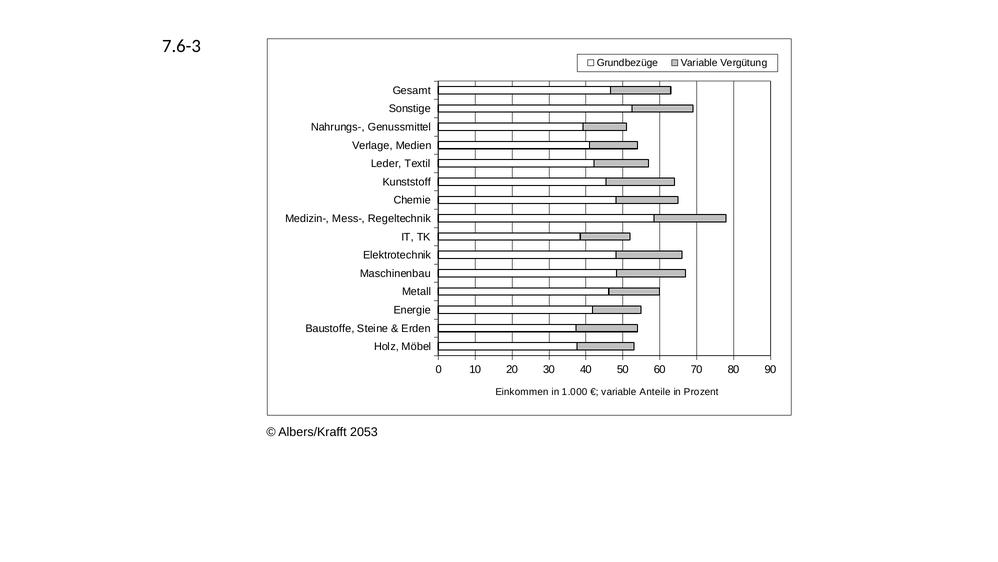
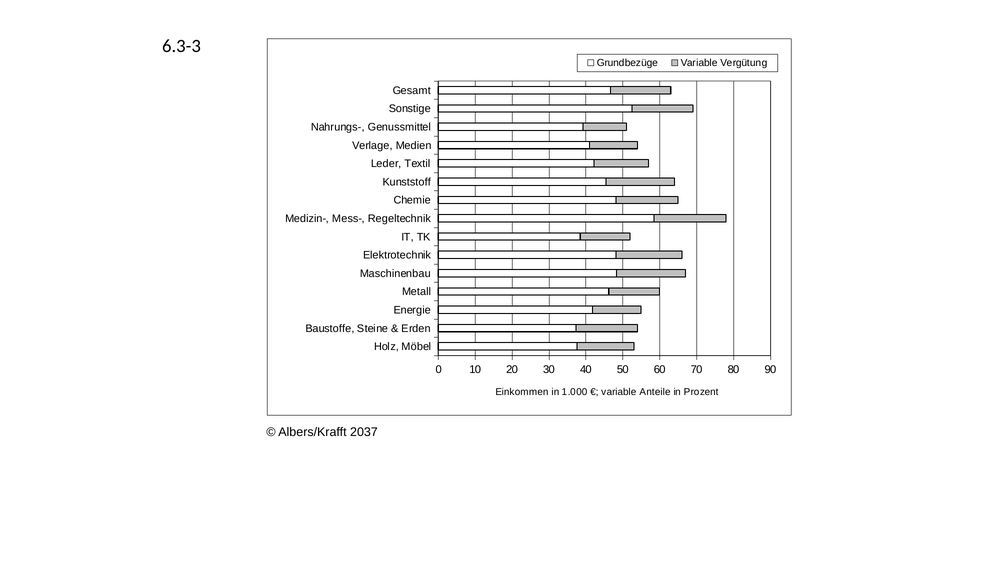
7.6-3: 7.6-3 -> 6.3-3
2053: 2053 -> 2037
